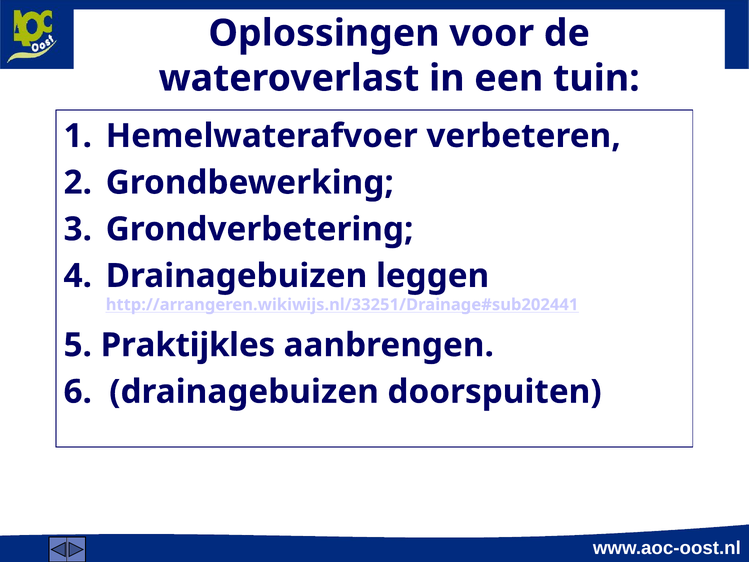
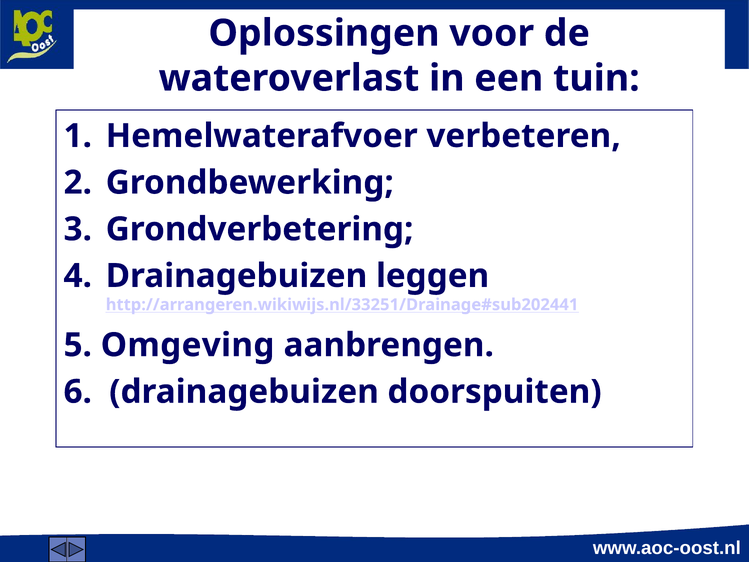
Praktijkles: Praktijkles -> Omgeving
